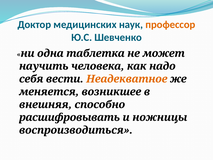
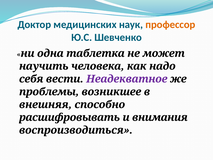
Неадекватное colour: orange -> purple
меняется: меняется -> проблемы
ножницы: ножницы -> внимания
